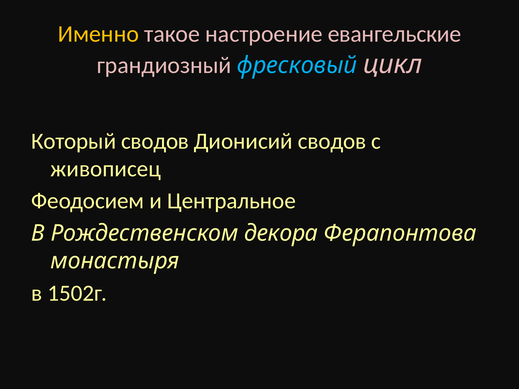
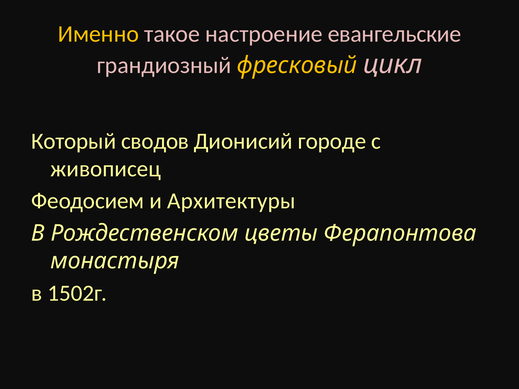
фресковый colour: light blue -> yellow
Дионисий сводов: сводов -> городе
Центральное: Центральное -> Архитектуры
декора: декора -> цветы
